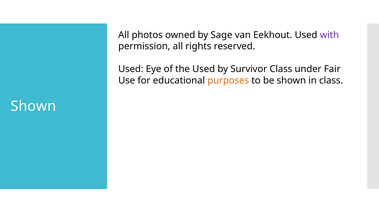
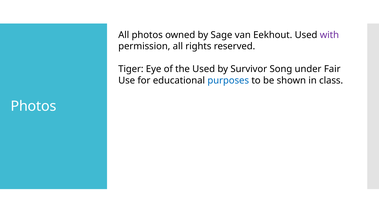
Used at (131, 69): Used -> Tiger
Survivor Class: Class -> Song
purposes colour: orange -> blue
Shown at (33, 106): Shown -> Photos
